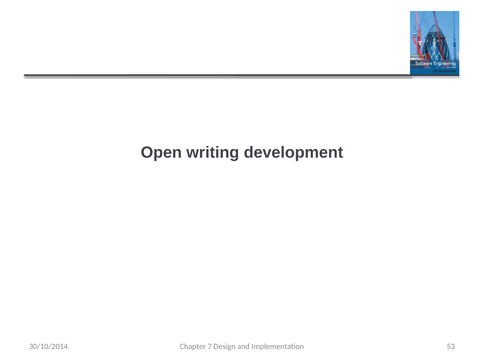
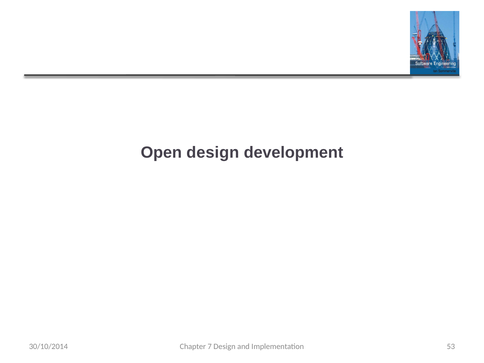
Open writing: writing -> design
